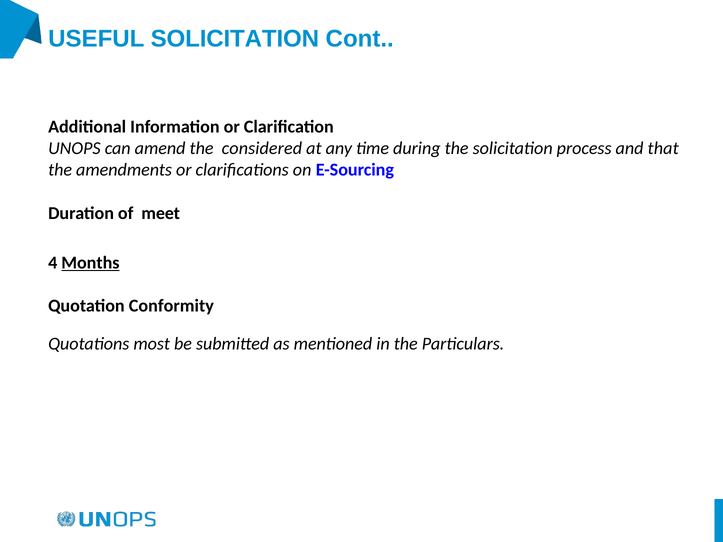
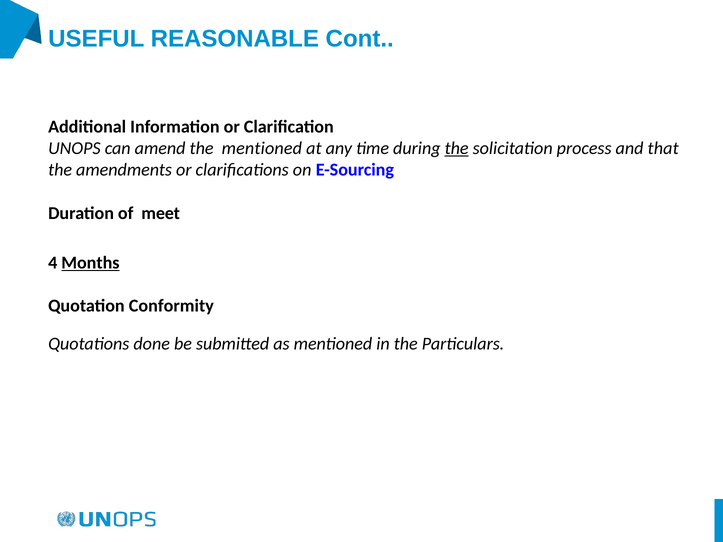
USEFUL SOLICITATION: SOLICITATION -> REASONABLE
the considered: considered -> mentioned
the at (457, 148) underline: none -> present
most: most -> done
